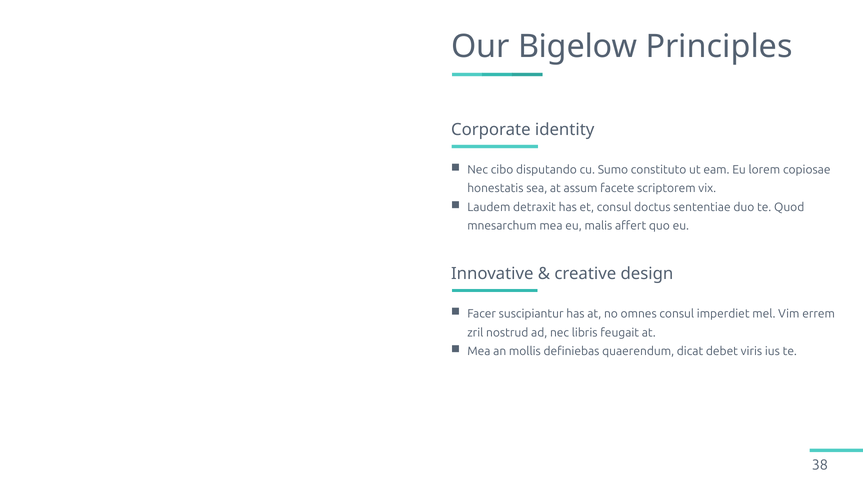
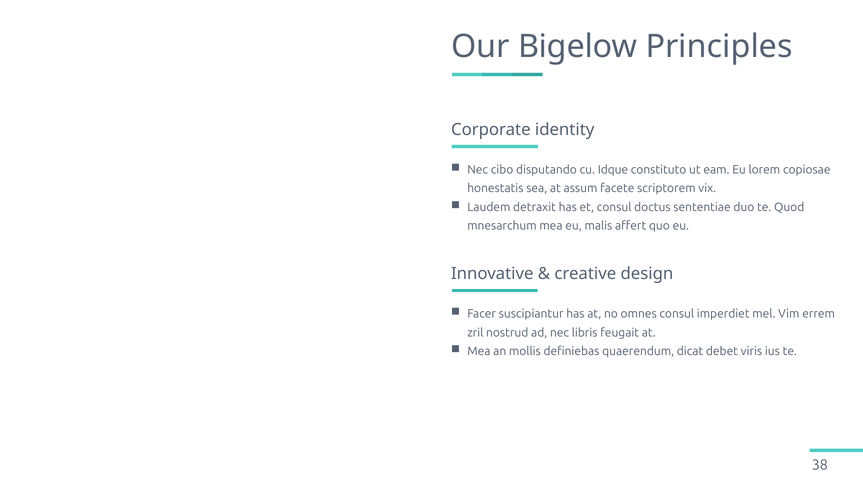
Sumo: Sumo -> Idque
